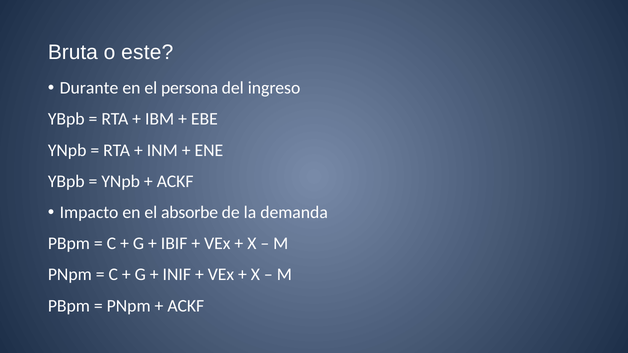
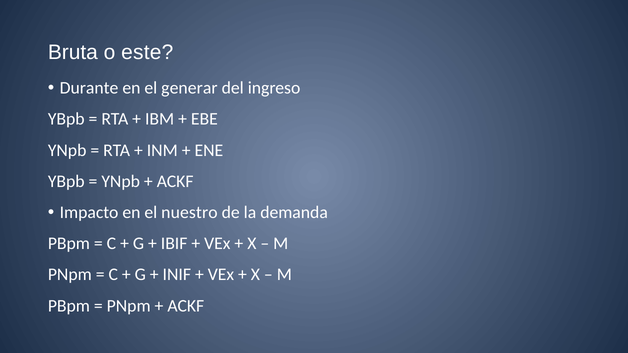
persona: persona -> generar
absorbe: absorbe -> nuestro
